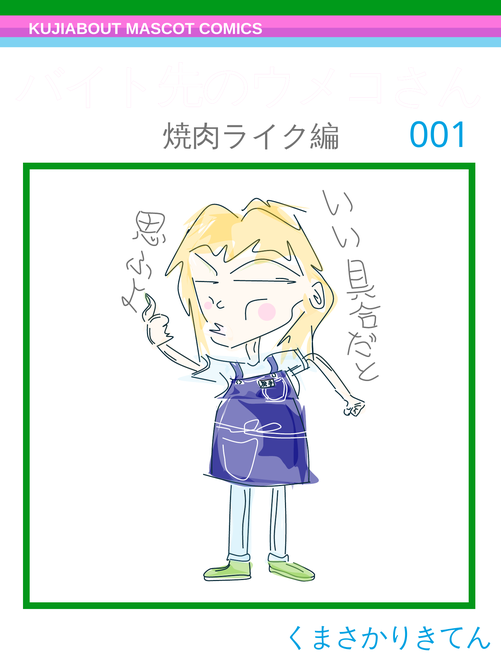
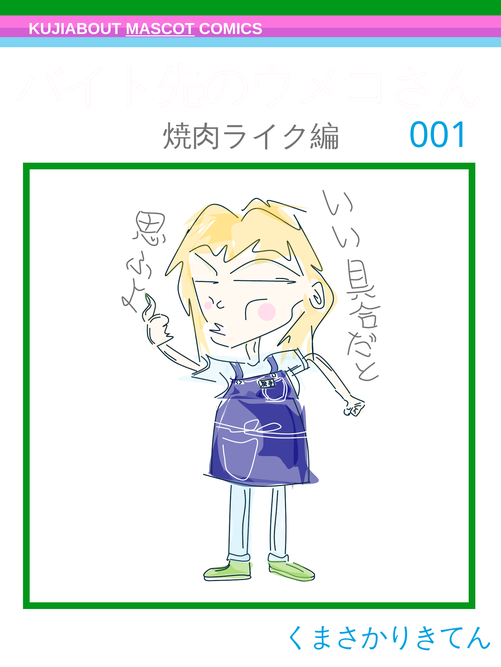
MASCOT underline: none -> present
